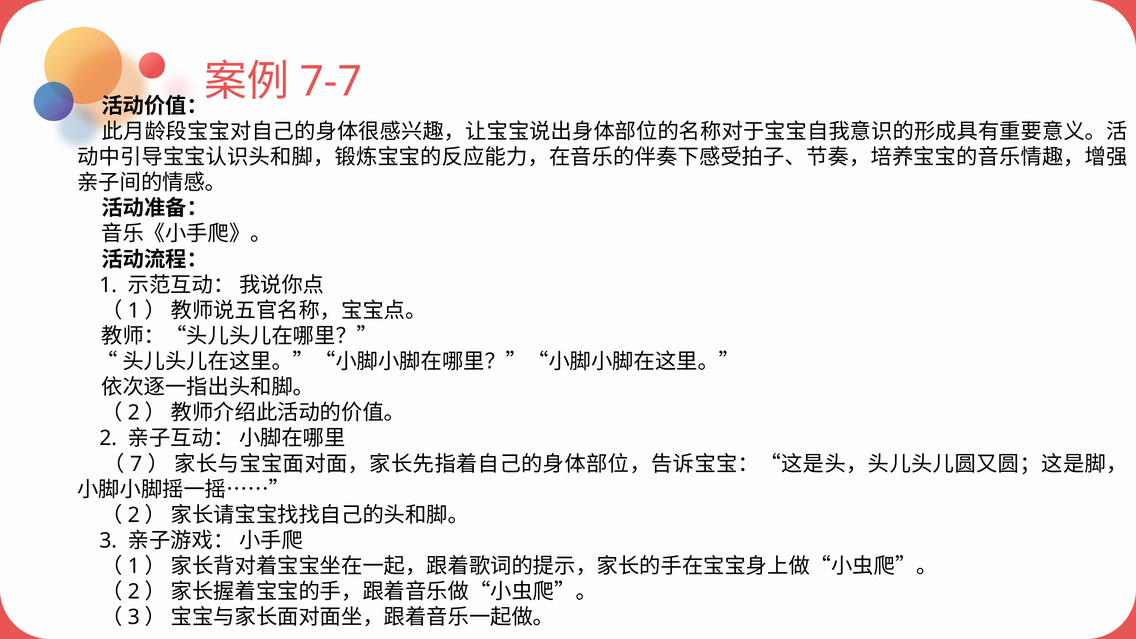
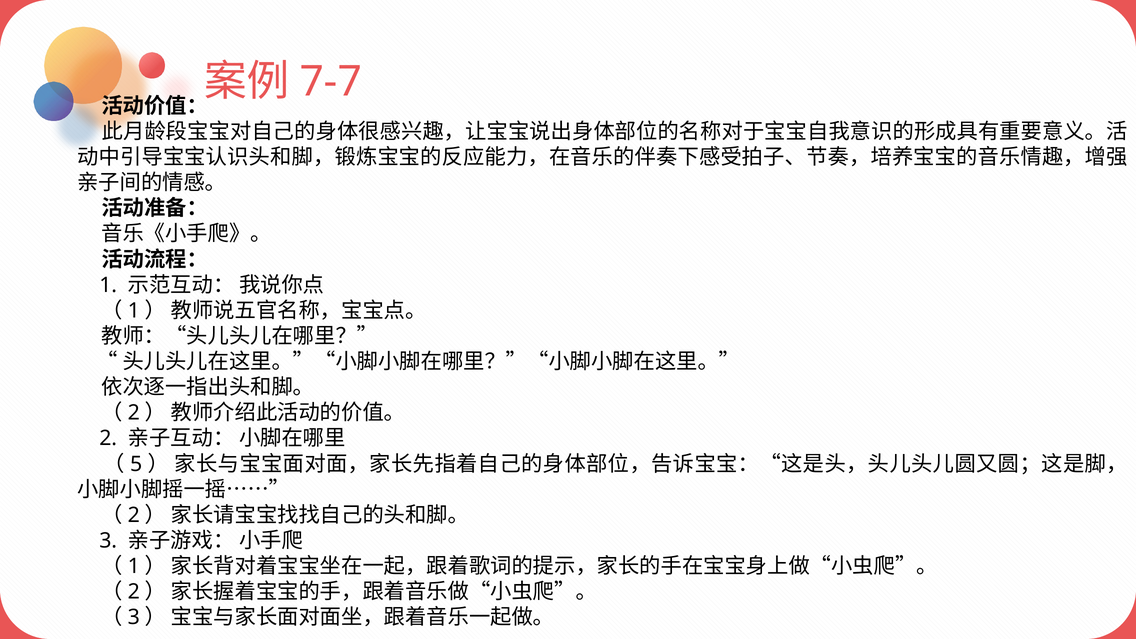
7: 7 -> 5
